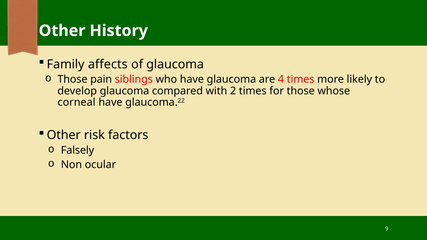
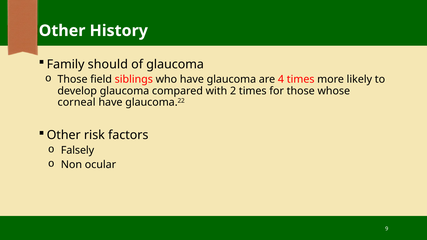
affects: affects -> should
pain: pain -> field
